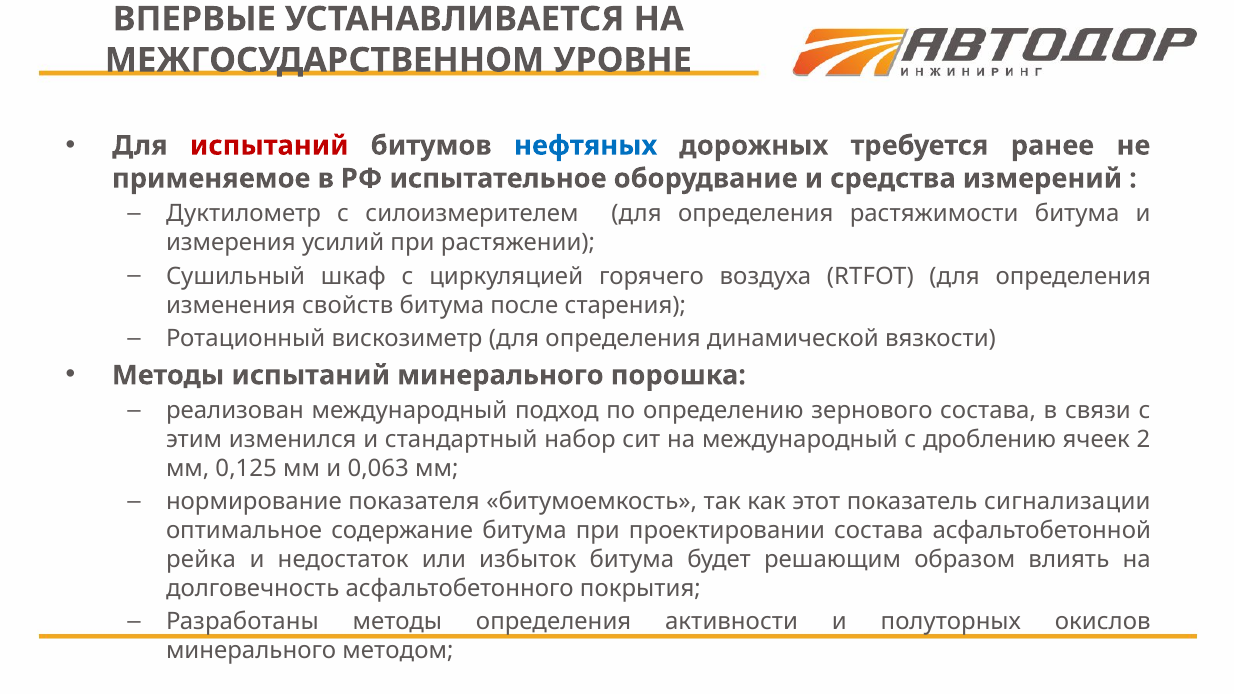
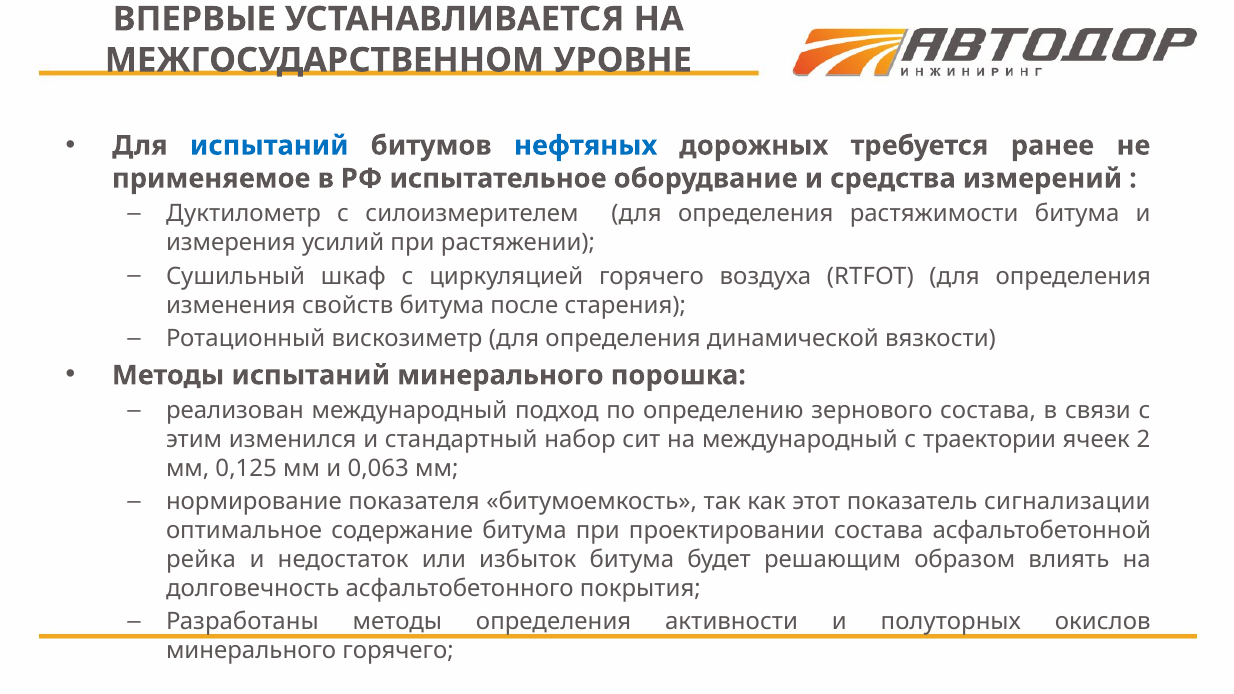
испытаний at (269, 146) colour: red -> blue
дроблению: дроблению -> траектории
минерального методом: методом -> горячего
